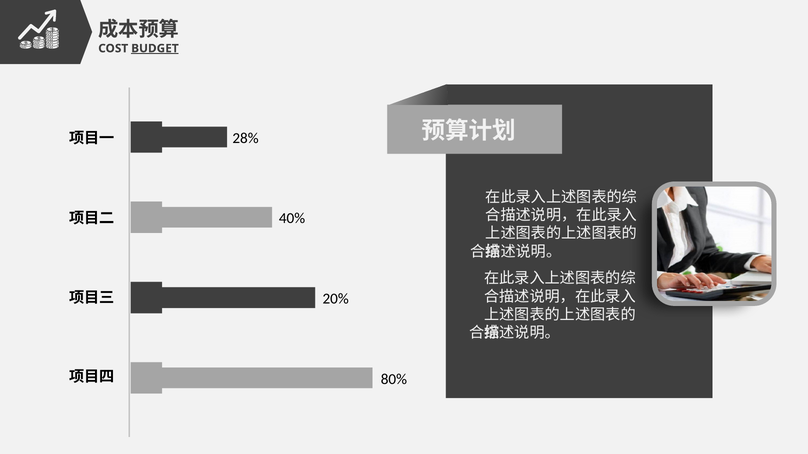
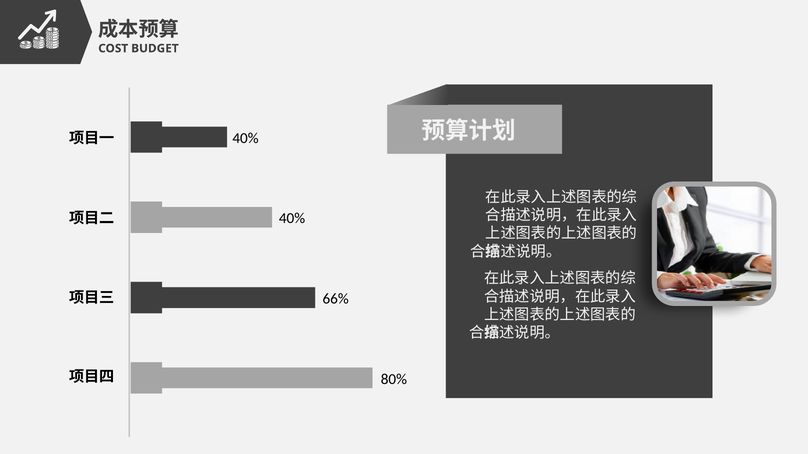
BUDGET underline: present -> none
28% at (245, 138): 28% -> 40%
20%: 20% -> 66%
